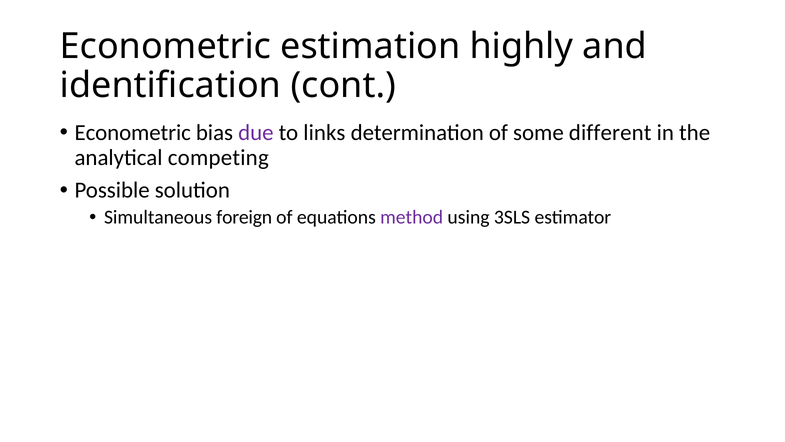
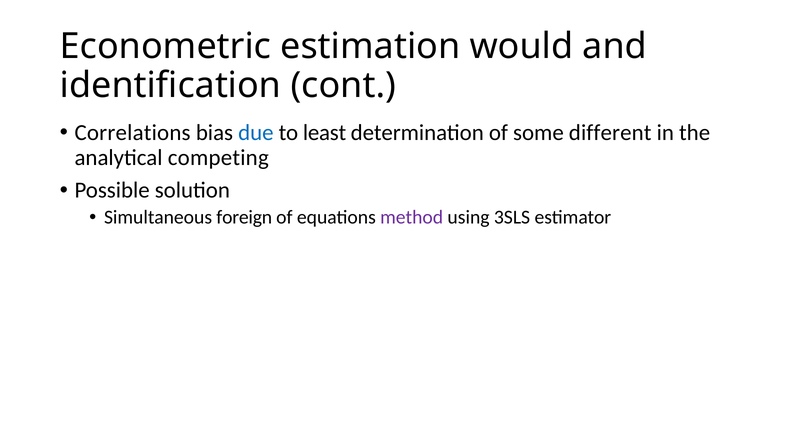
highly: highly -> would
Econometric at (133, 133): Econometric -> Correlations
due colour: purple -> blue
links: links -> least
